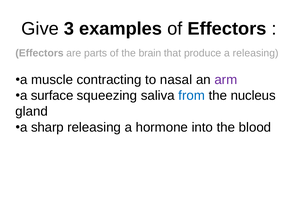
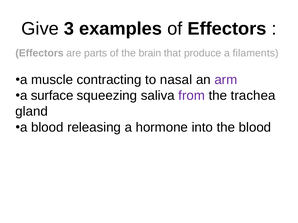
a releasing: releasing -> filaments
from colour: blue -> purple
nucleus: nucleus -> trachea
a sharp: sharp -> blood
